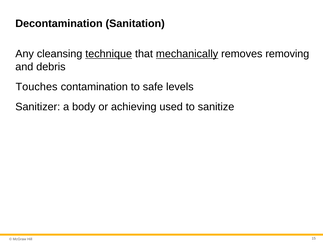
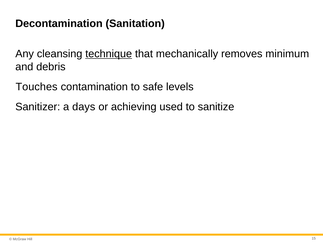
mechanically underline: present -> none
removing: removing -> minimum
body: body -> days
